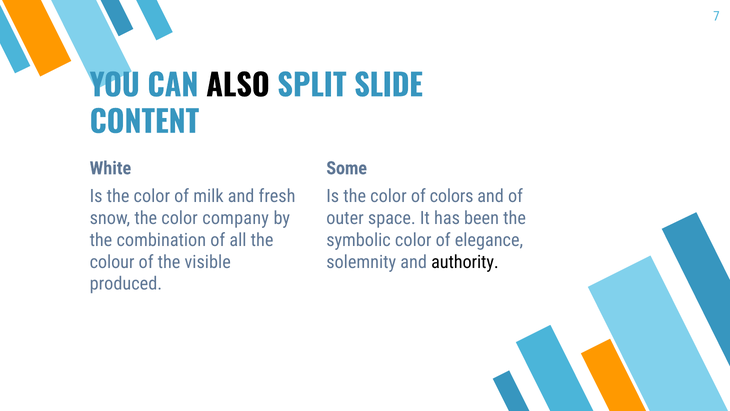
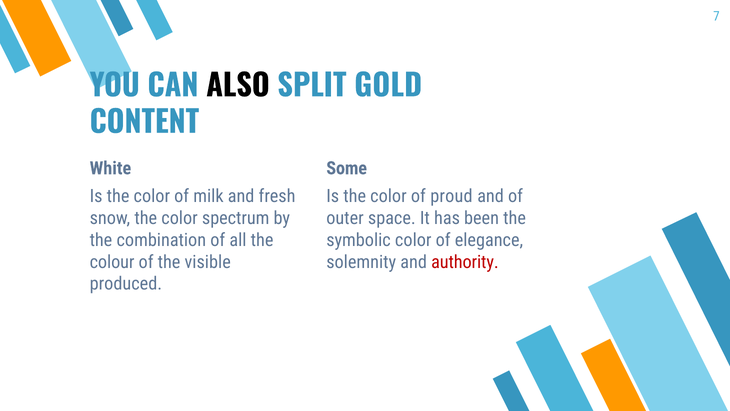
SLIDE: SLIDE -> GOLD
colors: colors -> proud
company: company -> spectrum
authority colour: black -> red
